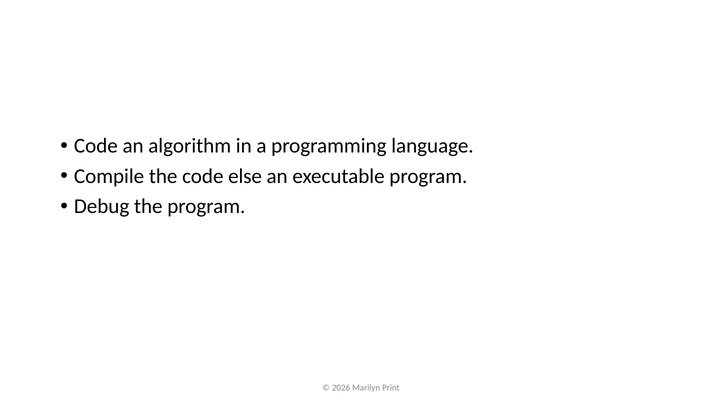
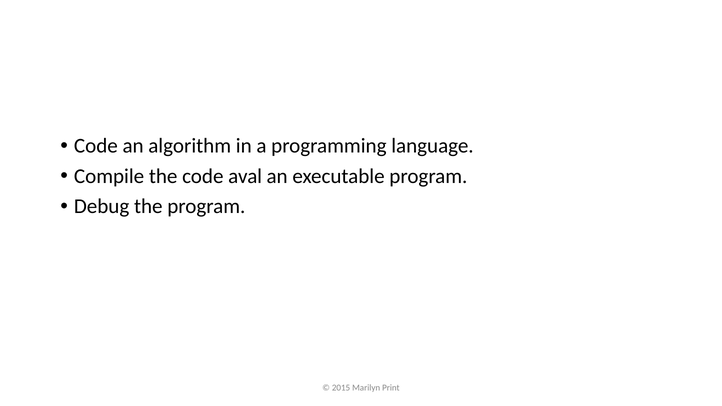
else: else -> aval
2026: 2026 -> 2015
